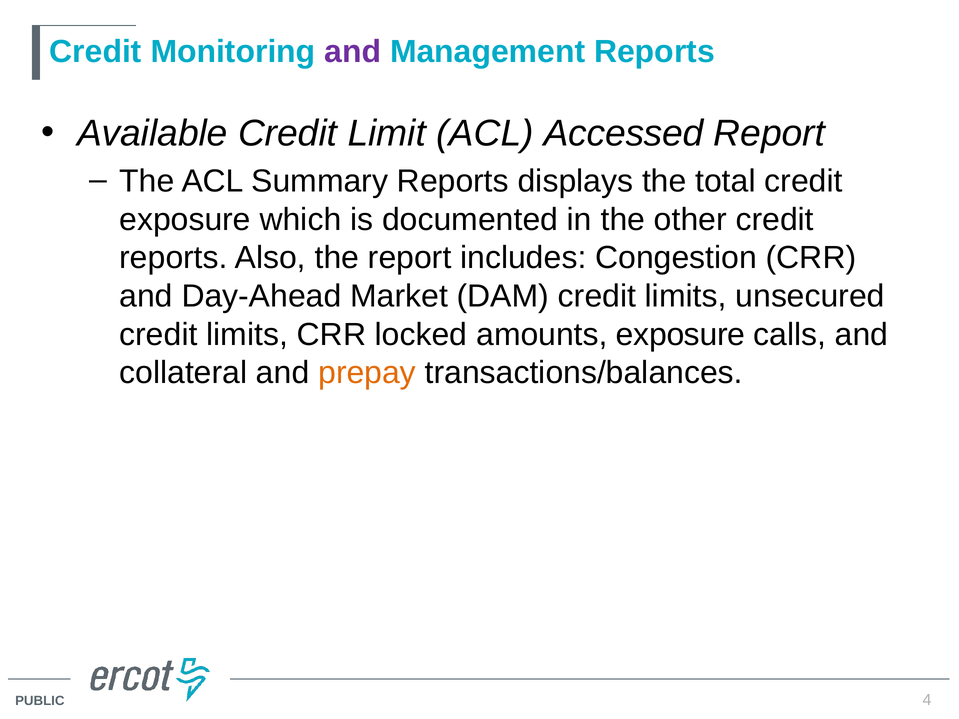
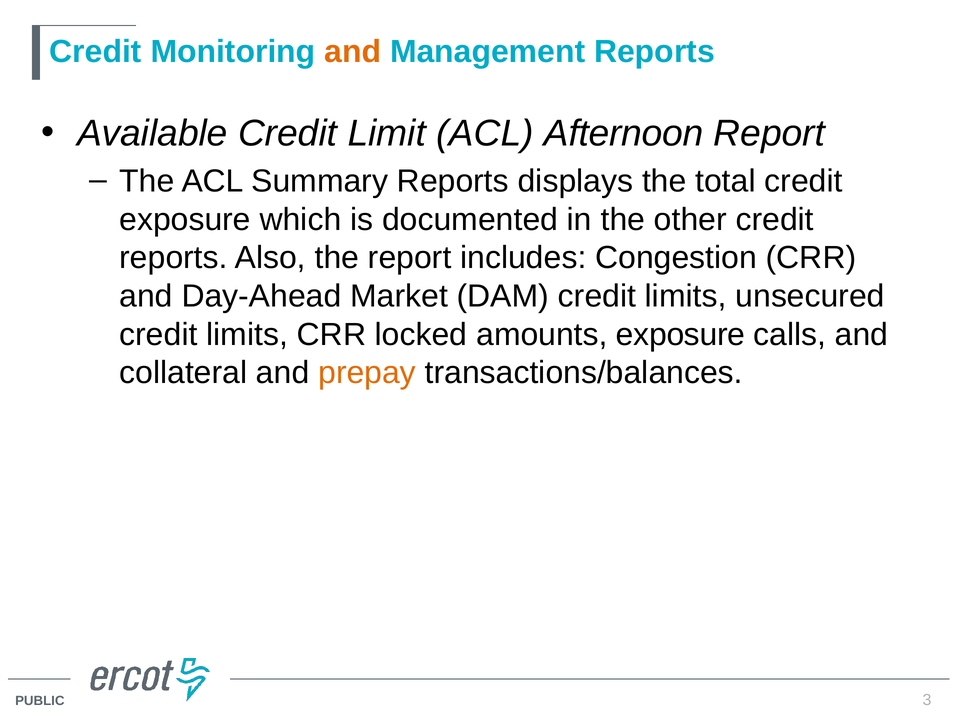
and at (353, 52) colour: purple -> orange
Accessed: Accessed -> Afternoon
4: 4 -> 3
